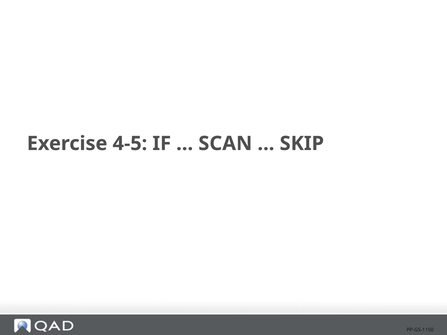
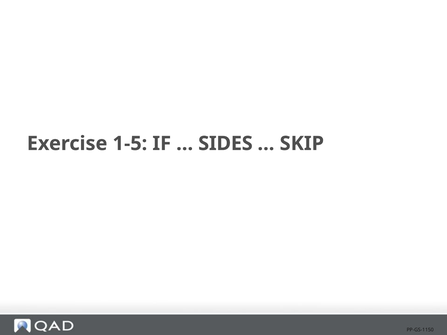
4-5: 4-5 -> 1-5
SCAN: SCAN -> SIDES
